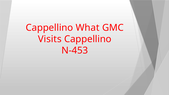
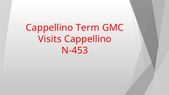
What: What -> Term
